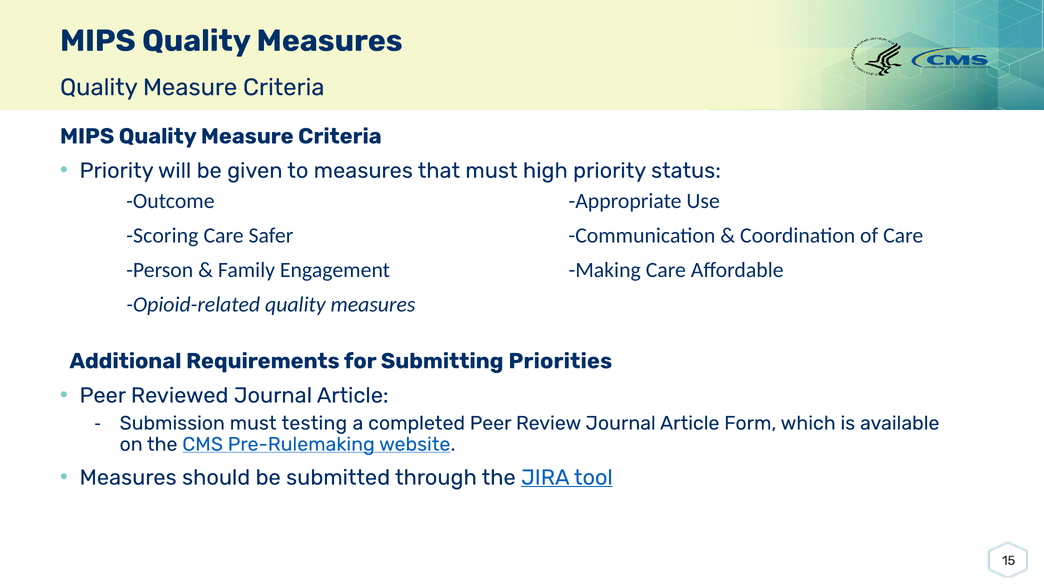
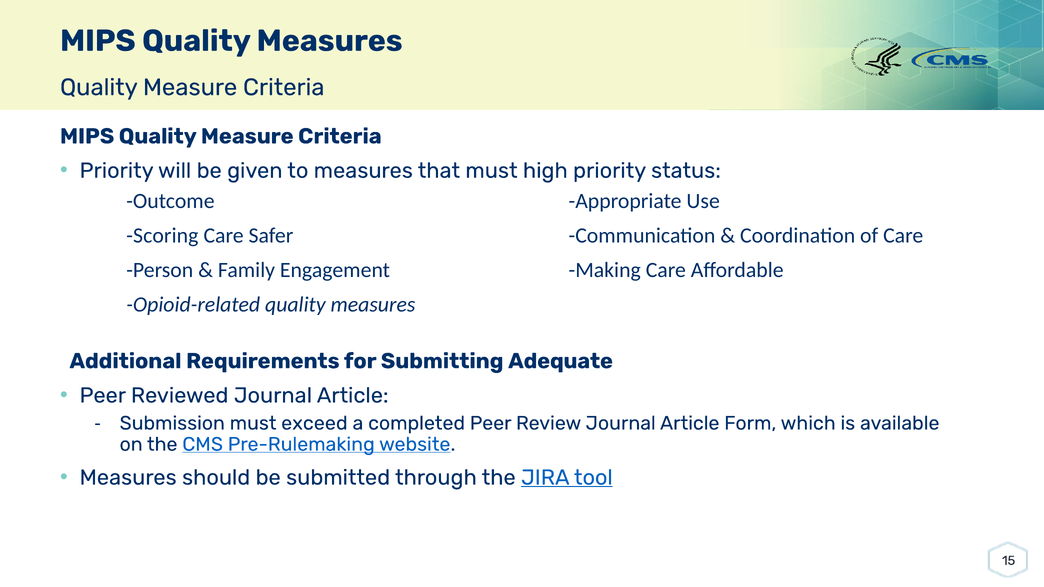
Priorities: Priorities -> Adequate
testing: testing -> exceed
